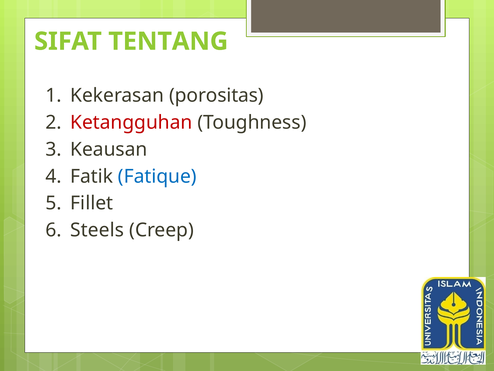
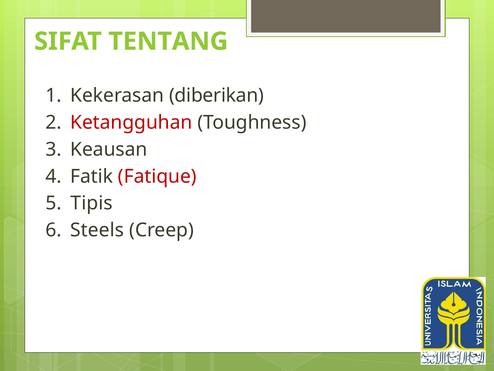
porositas: porositas -> diberikan
Fatique colour: blue -> red
Fillet: Fillet -> Tipis
